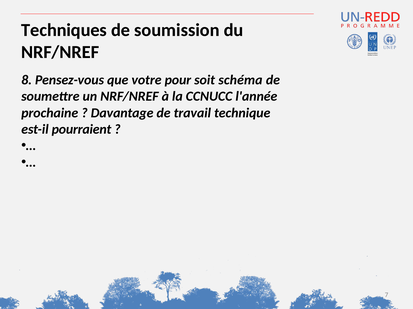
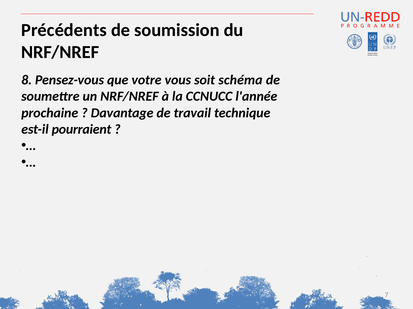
Techniques: Techniques -> Précédents
pour: pour -> vous
